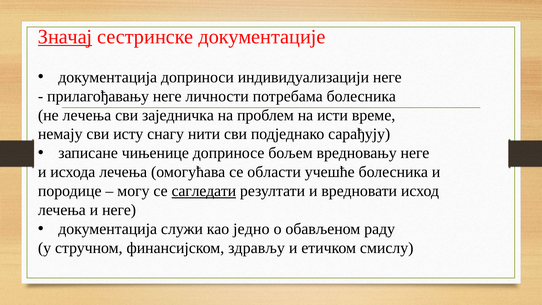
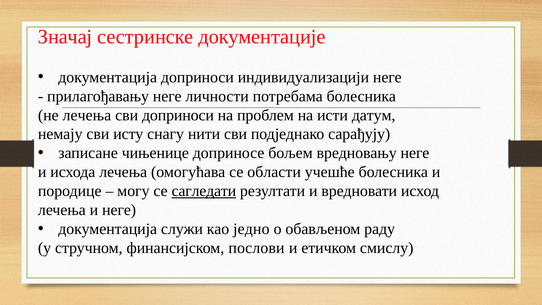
Значај underline: present -> none
сви заједничка: заједничка -> доприноси
време: време -> датум
здрављу: здрављу -> послови
